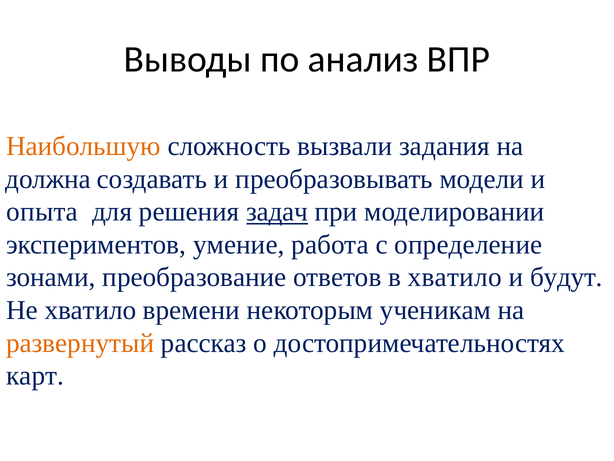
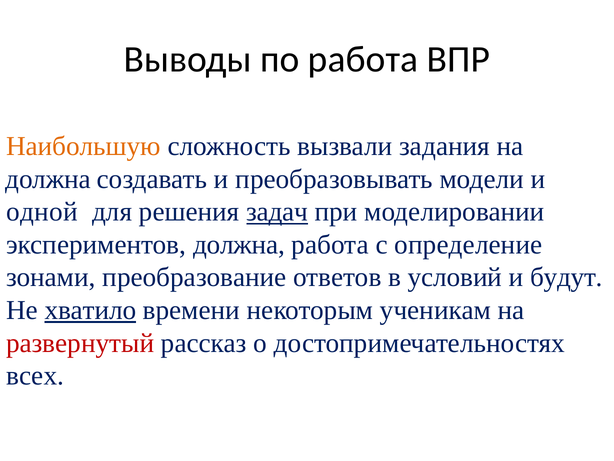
по анализ: анализ -> работа
опыта: опыта -> одной
экспериментов умение: умение -> должна
в хватило: хватило -> условий
хватило at (90, 310) underline: none -> present
развернутый colour: orange -> red
карт: карт -> всех
